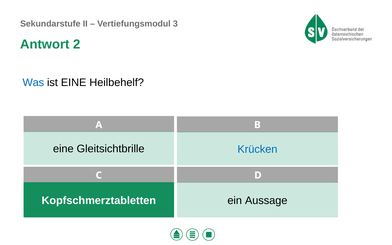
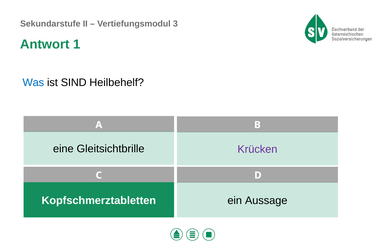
2: 2 -> 1
ist EINE: EINE -> SIND
Krücken colour: blue -> purple
